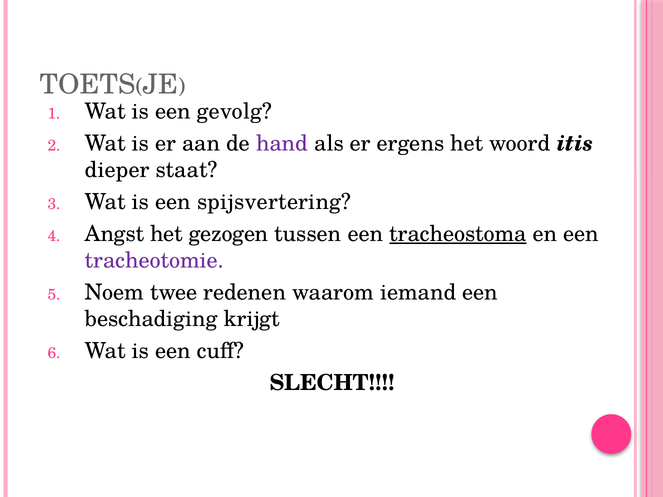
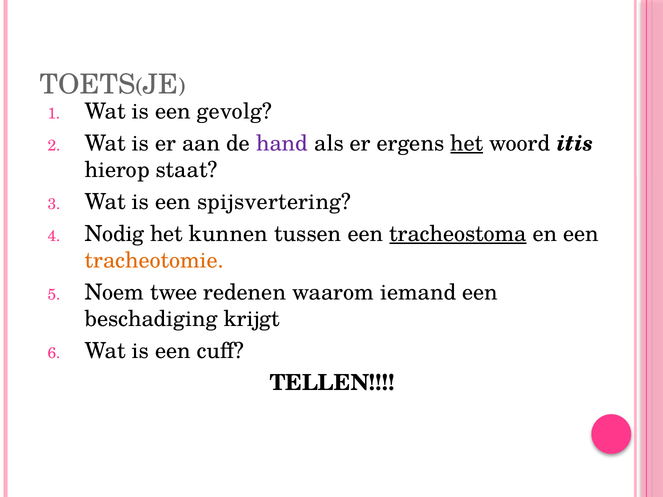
het at (467, 143) underline: none -> present
dieper: dieper -> hierop
Angst: Angst -> Nodig
gezogen: gezogen -> kunnen
tracheotomie colour: purple -> orange
SLECHT: SLECHT -> TELLEN
